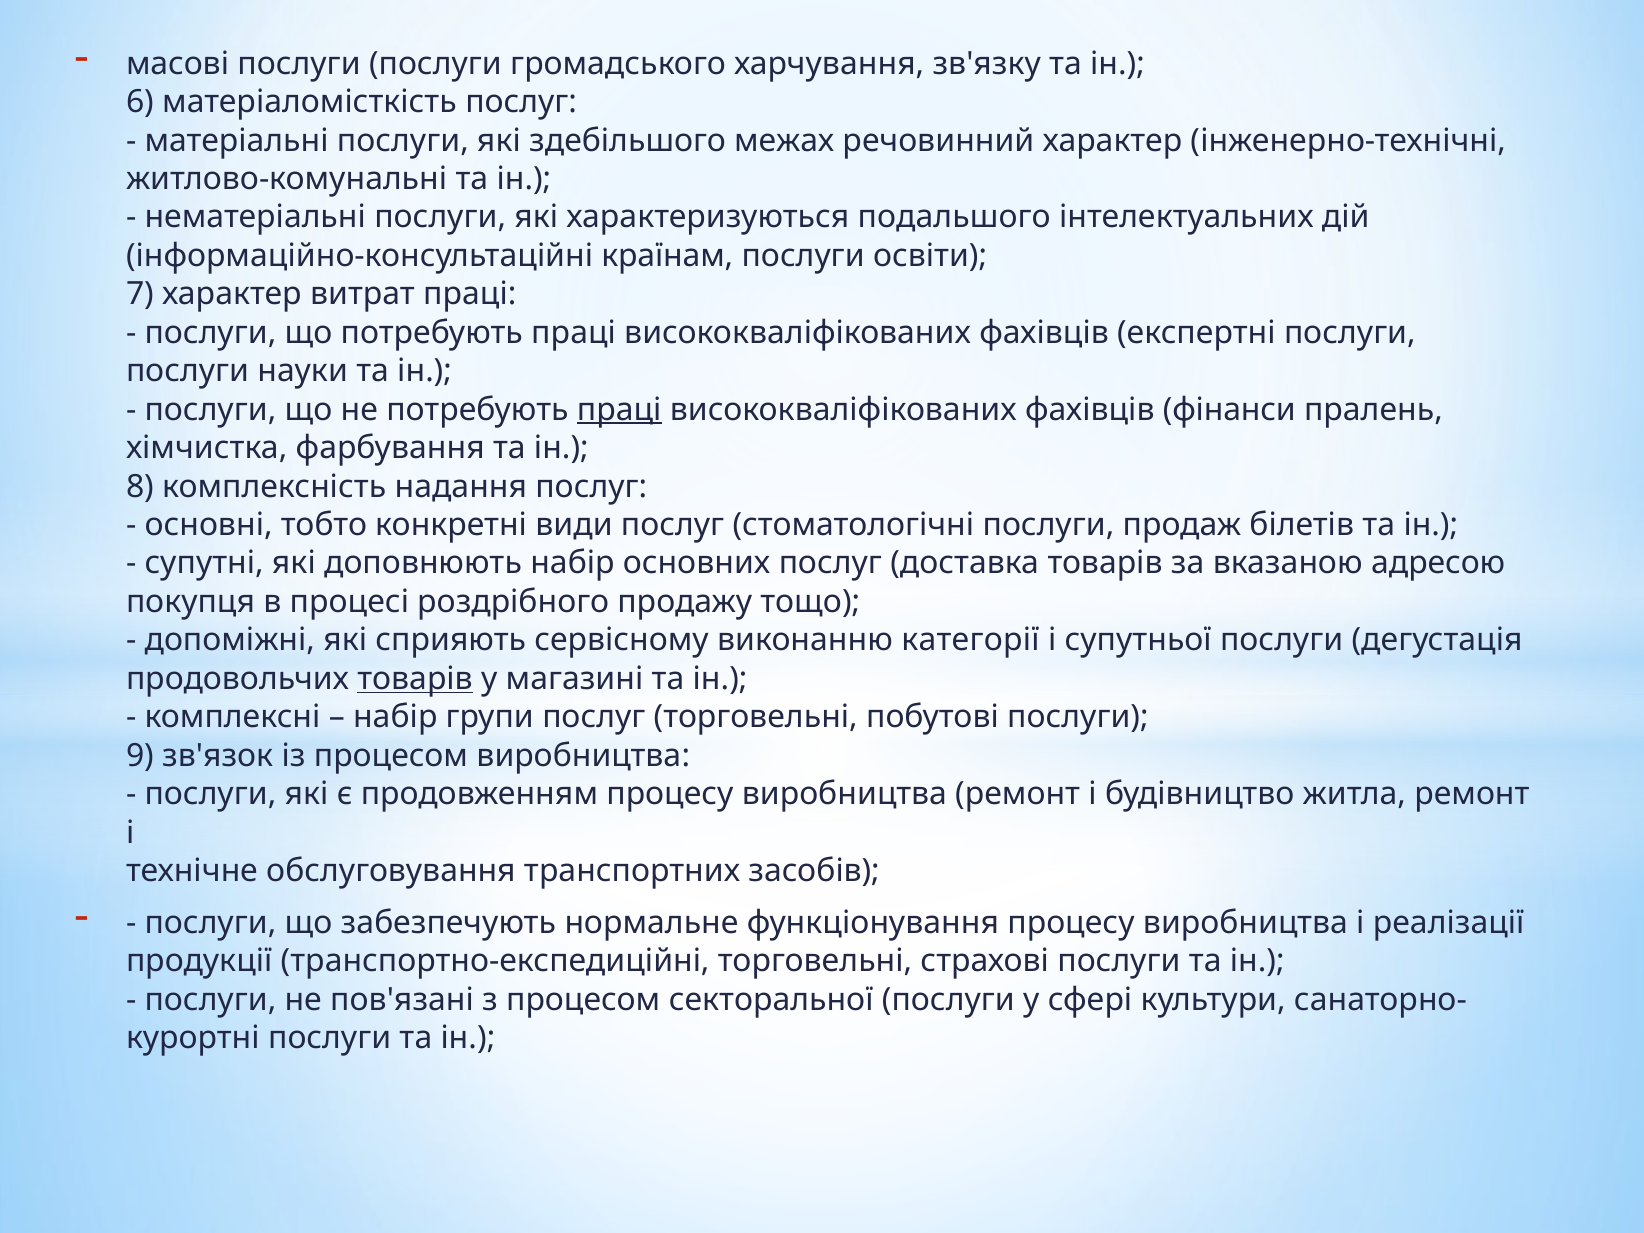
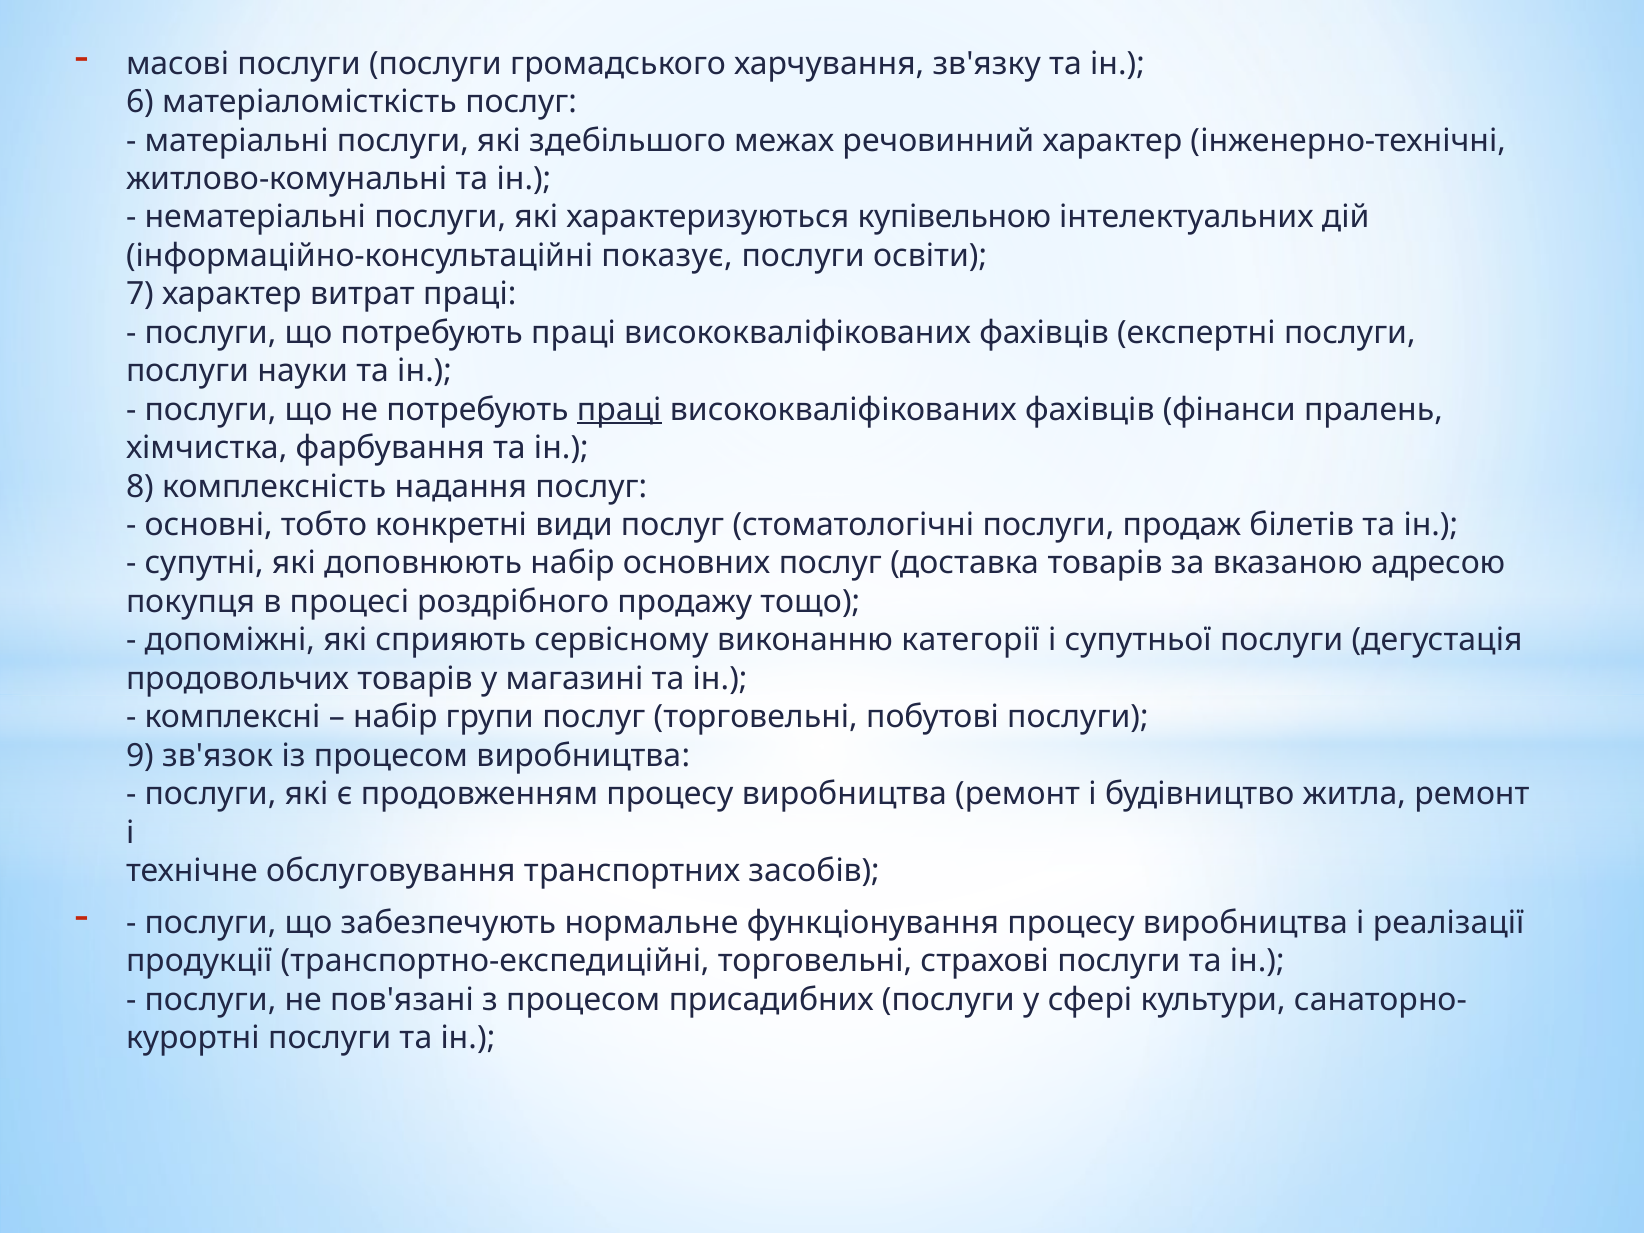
подальшого: подальшого -> купівельною
країнам: країнам -> показує
товарів at (415, 679) underline: present -> none
секторальної: секторальної -> присадибних
